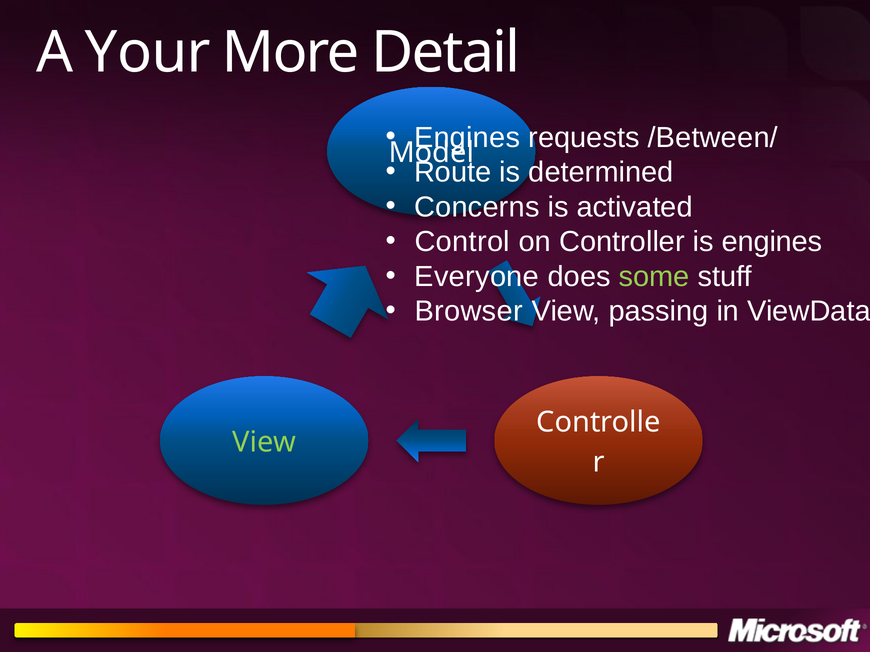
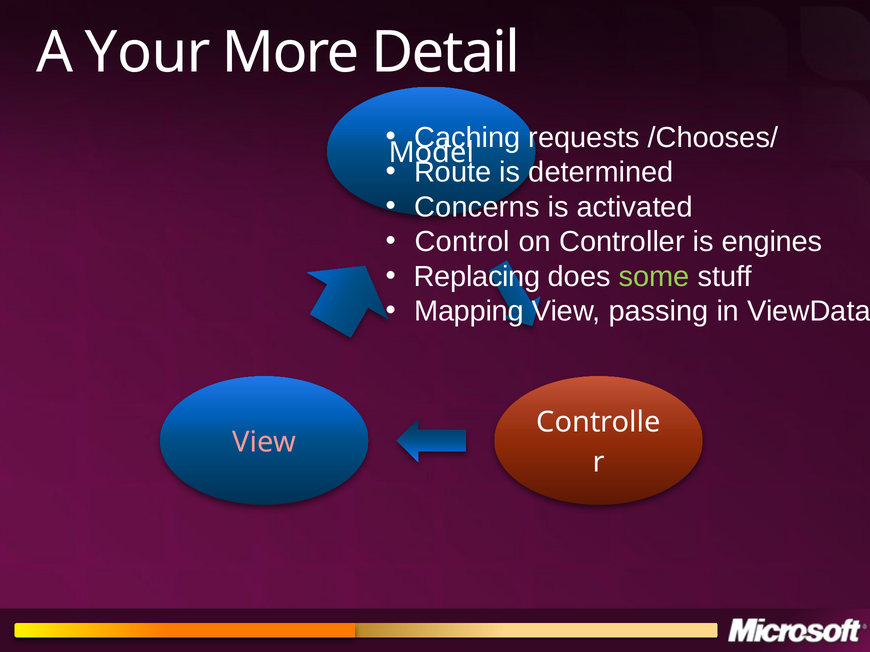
Engines at (467, 138): Engines -> Caching
/Between/: /Between/ -> /Chooses/
Everyone: Everyone -> Replacing
Browser: Browser -> Mapping
View at (264, 443) colour: light green -> pink
